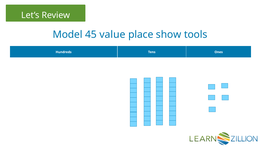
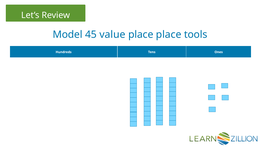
place show: show -> place
